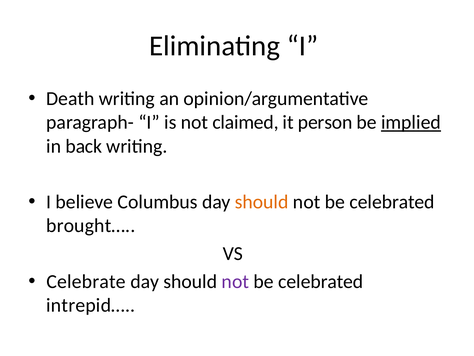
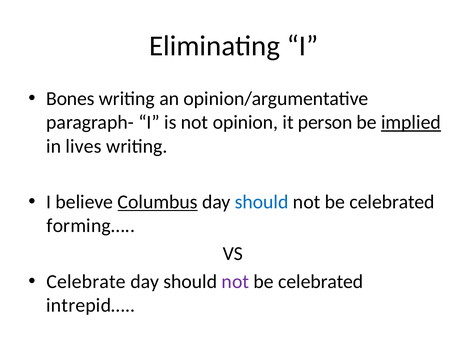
Death: Death -> Bones
claimed: claimed -> opinion
back: back -> lives
Columbus underline: none -> present
should at (262, 202) colour: orange -> blue
brought…: brought… -> forming…
